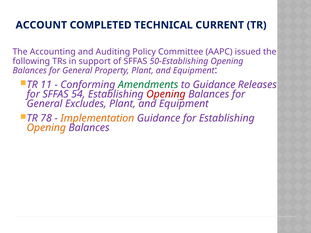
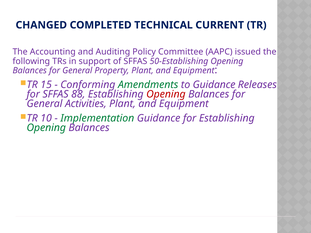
ACCOUNT: ACCOUNT -> CHANGED
11: 11 -> 15
54: 54 -> 88
Excludes: Excludes -> Activities
78: 78 -> 10
Implementation colour: orange -> green
Opening at (46, 128) colour: orange -> green
